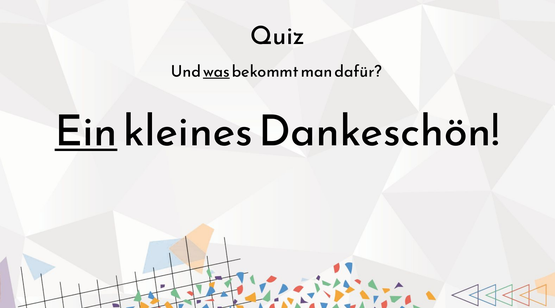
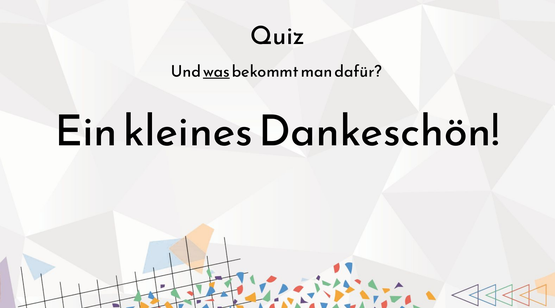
Ein underline: present -> none
